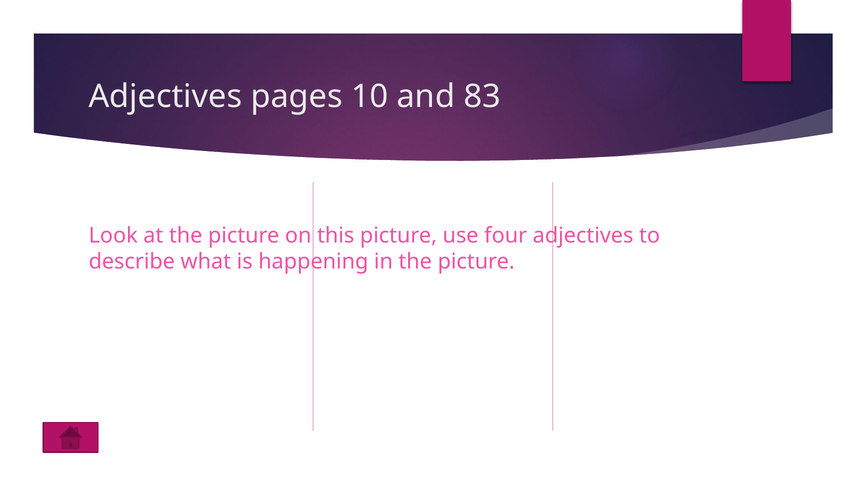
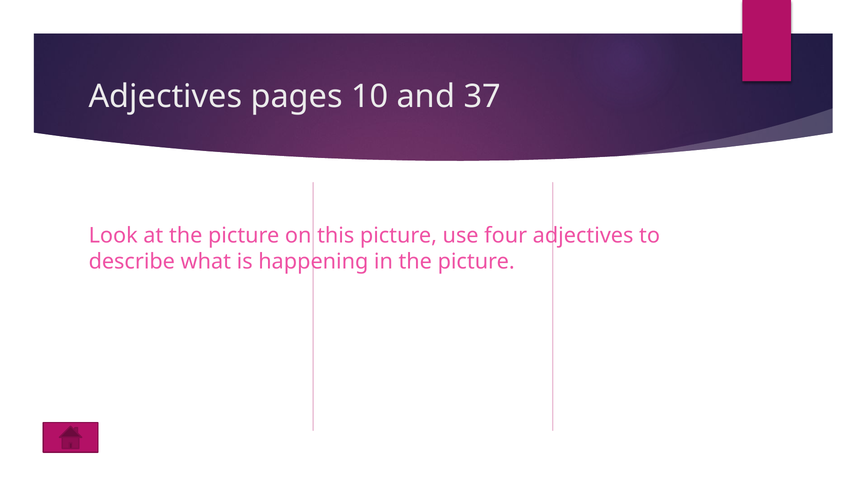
83: 83 -> 37
